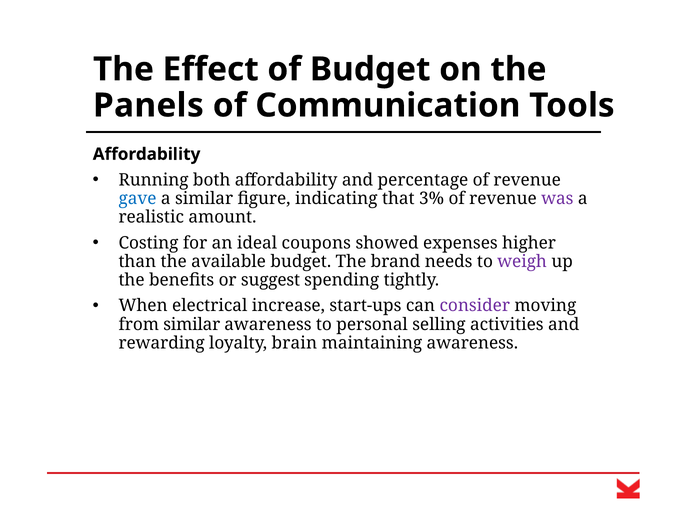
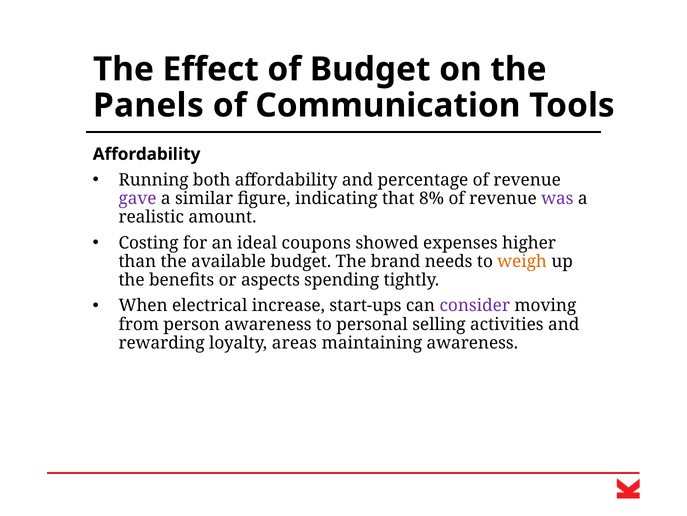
gave colour: blue -> purple
3%: 3% -> 8%
weigh colour: purple -> orange
suggest: suggest -> aspects
from similar: similar -> person
brain: brain -> areas
